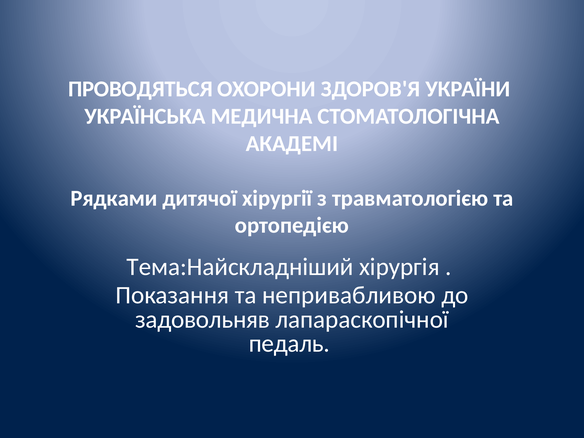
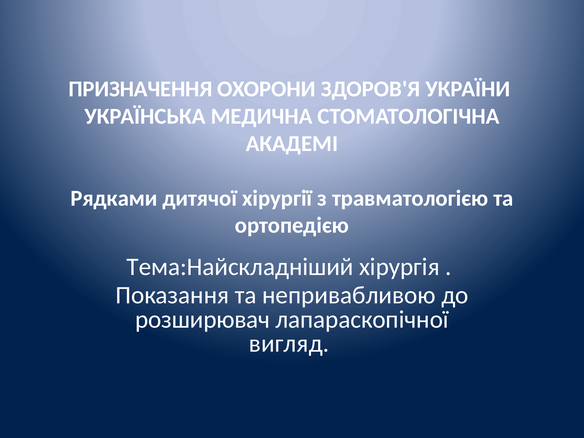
ПРОВОДЯТЬСЯ: ПРОВОДЯТЬСЯ -> ПРИЗНАЧЕННЯ
задовольняв: задовольняв -> розширювач
педаль: педаль -> вигляд
